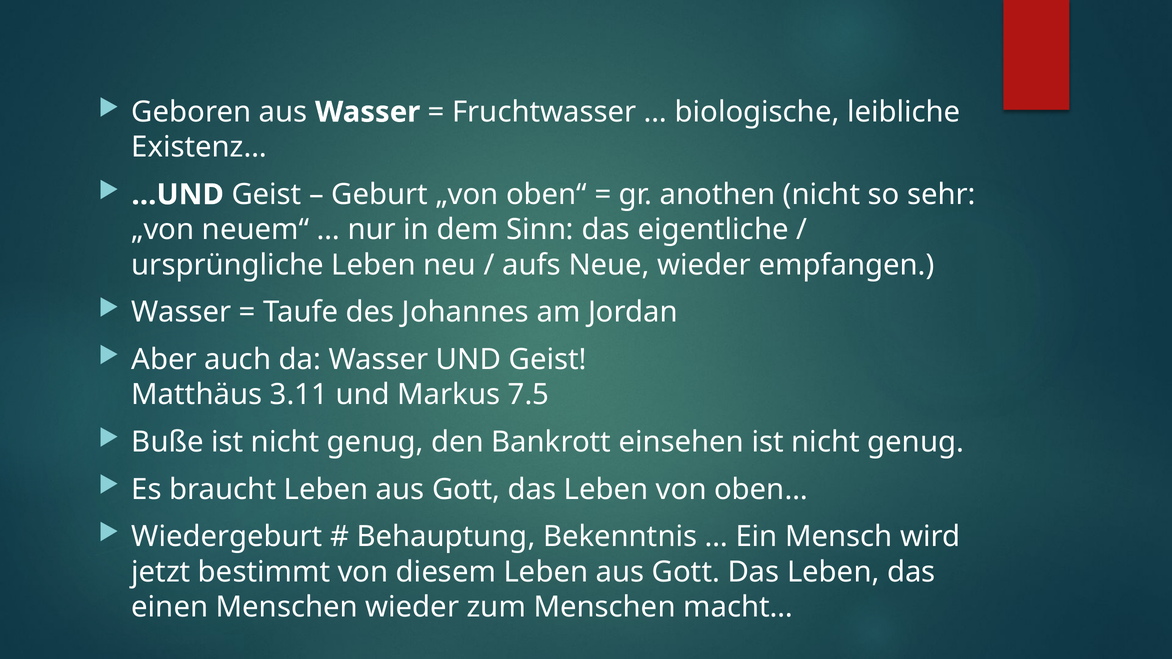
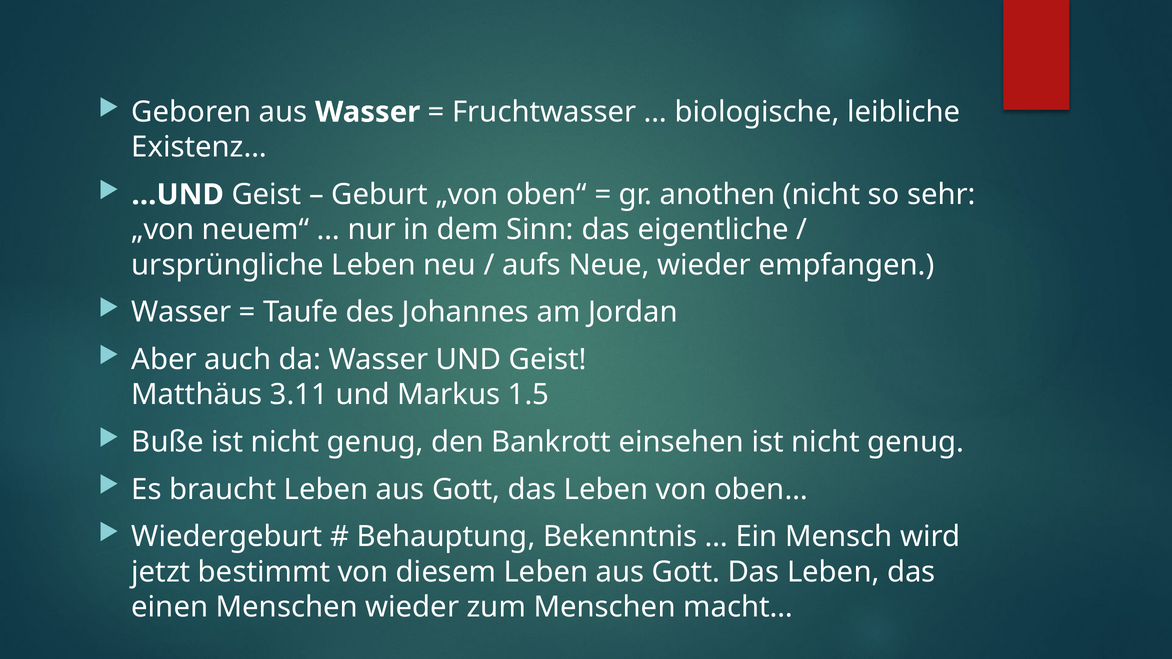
7.5: 7.5 -> 1.5
